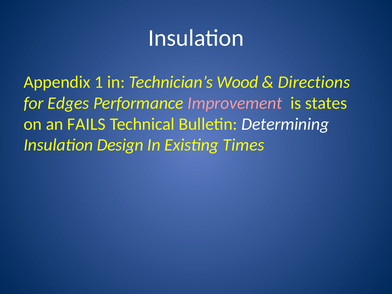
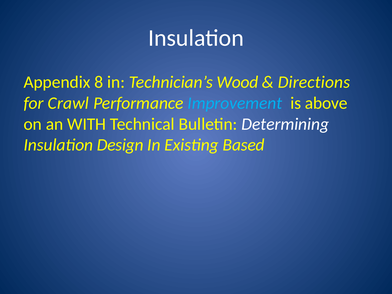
1: 1 -> 8
Edges: Edges -> Crawl
Improvement colour: pink -> light blue
states: states -> above
FAILS: FAILS -> WITH
Times: Times -> Based
